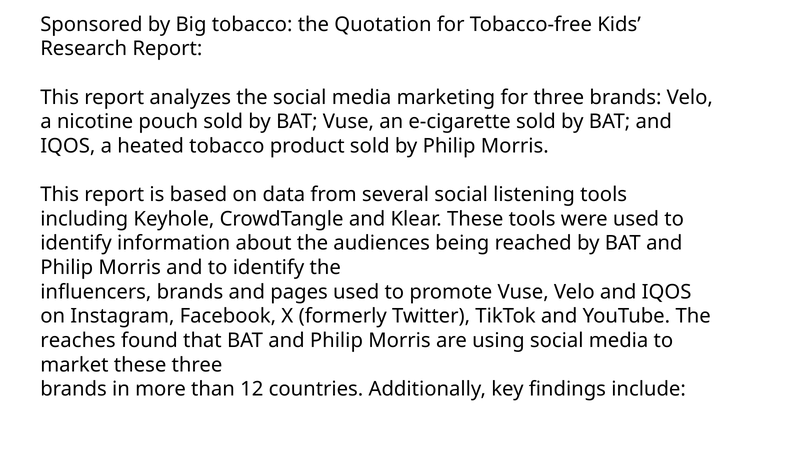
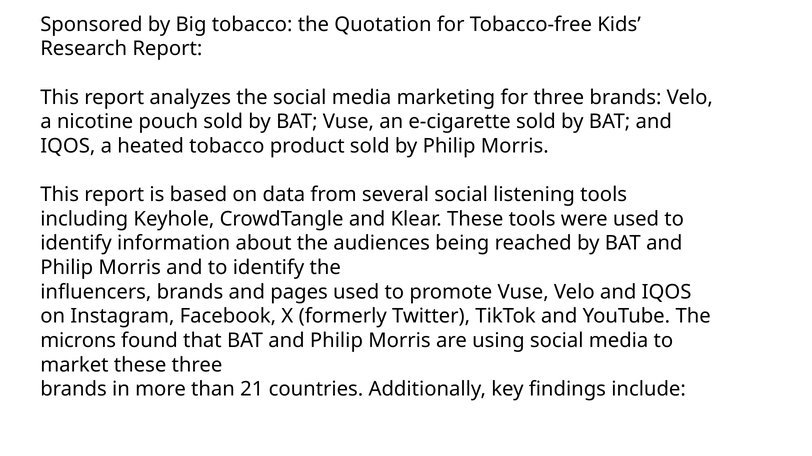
reaches: reaches -> microns
12: 12 -> 21
